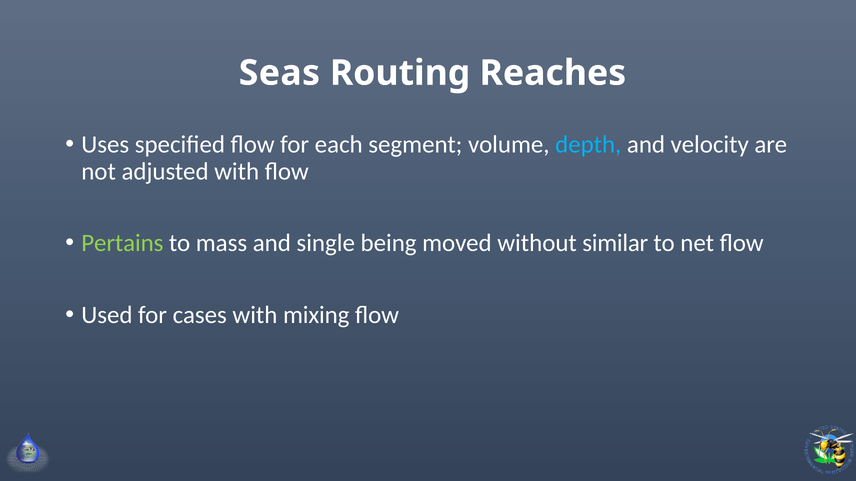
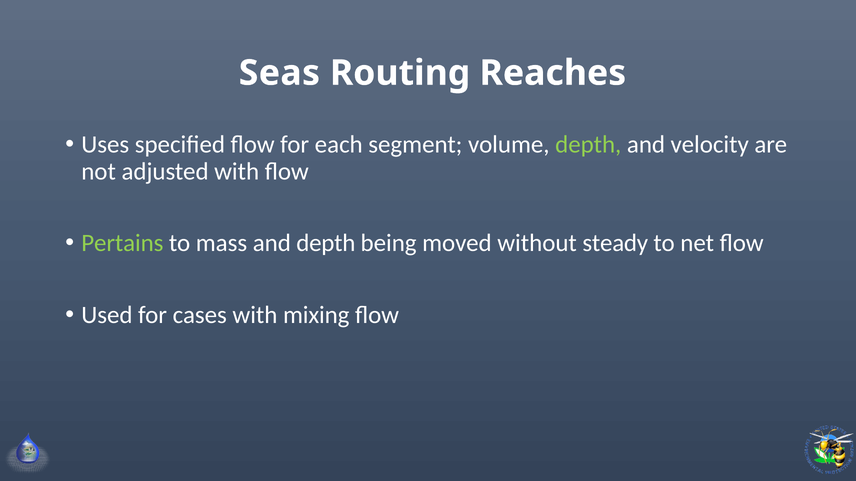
depth at (588, 145) colour: light blue -> light green
and single: single -> depth
similar: similar -> steady
